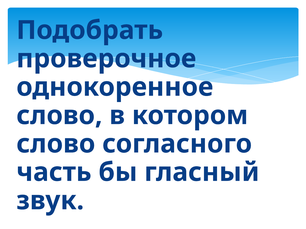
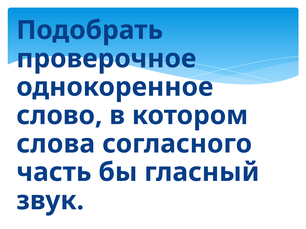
слово at (56, 144): слово -> слова
